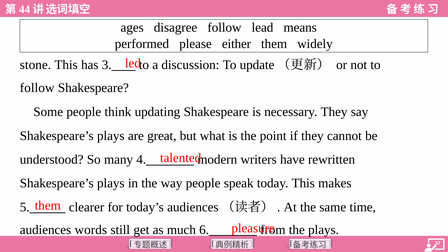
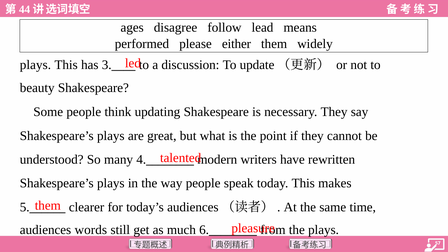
stone at (35, 65): stone -> plays
follow at (37, 88): follow -> beauty
